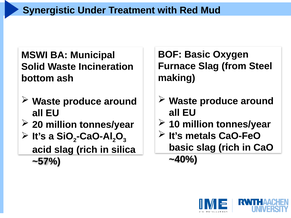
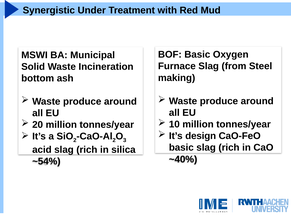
metals: metals -> design
~57%: ~57% -> ~54%
